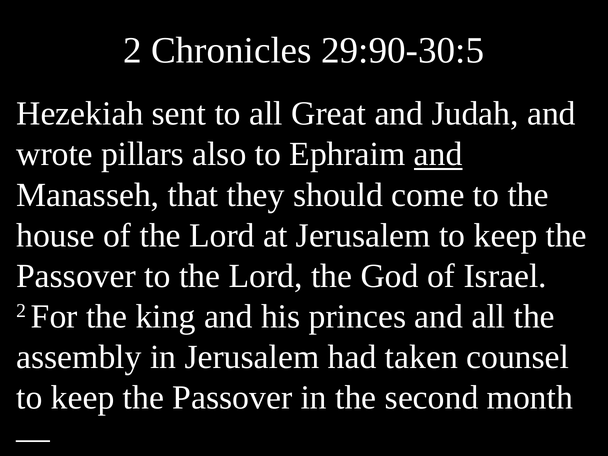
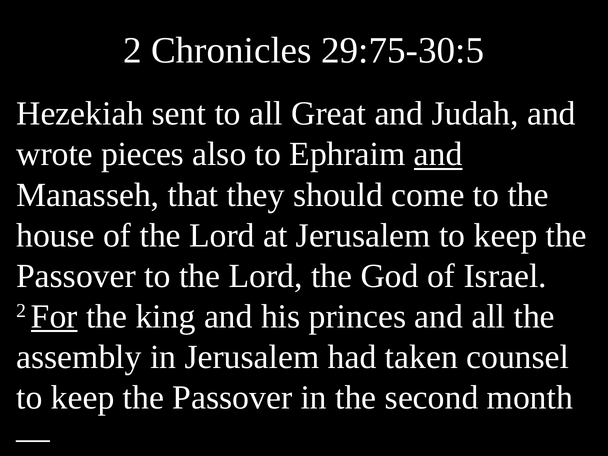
29:90-30:5: 29:90-30:5 -> 29:75-30:5
pillars: pillars -> pieces
For underline: none -> present
